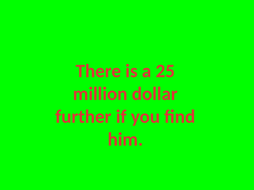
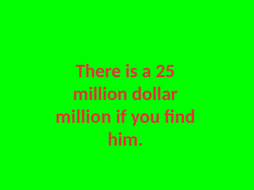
further at (83, 117): further -> million
